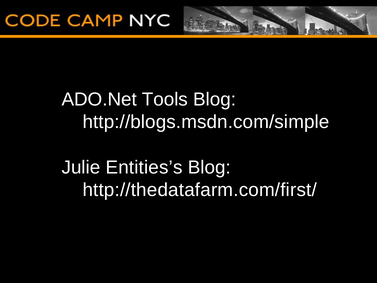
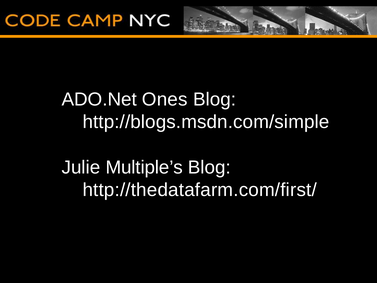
Tools: Tools -> Ones
Entities’s: Entities’s -> Multiple’s
